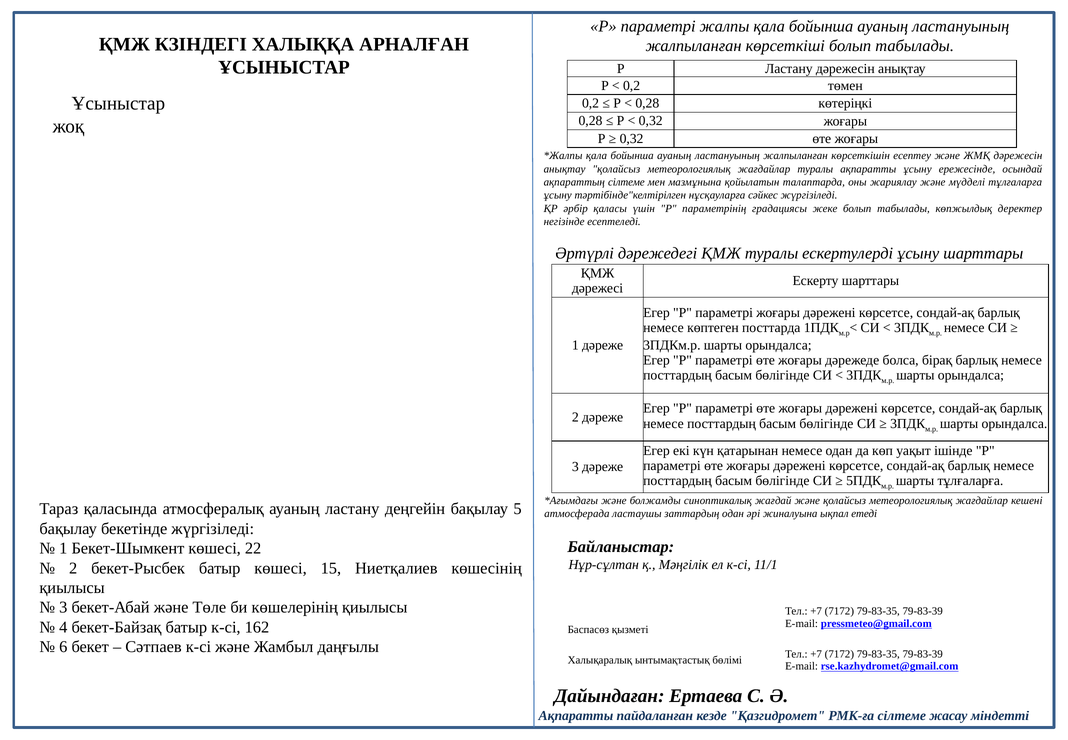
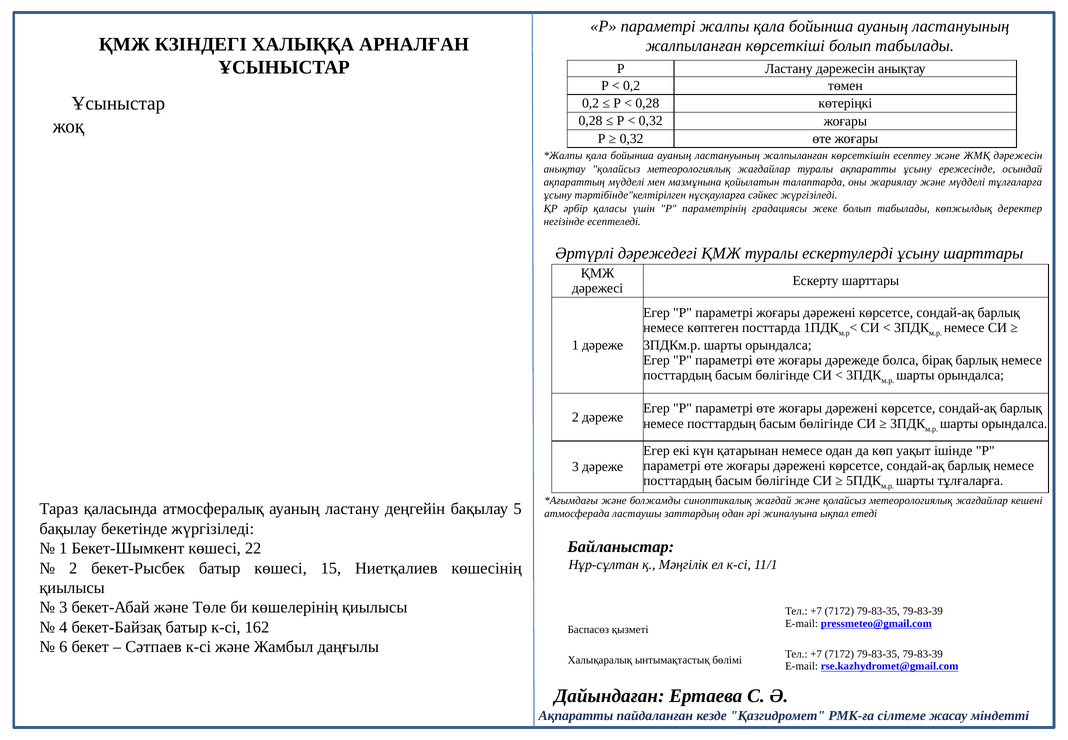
ақпараттың сілтеме: сілтеме -> мүдделі
